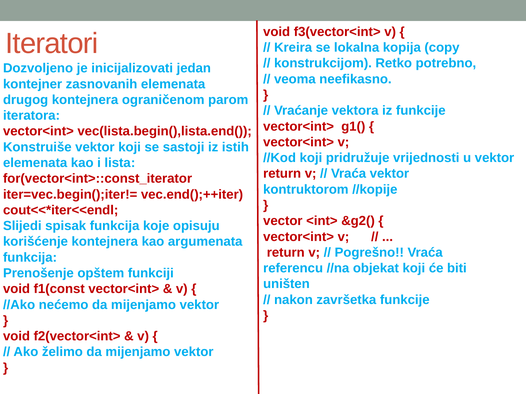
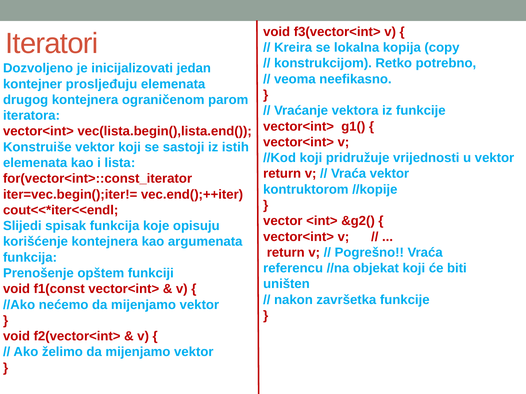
zasnovanih: zasnovanih -> prosljeđuju
